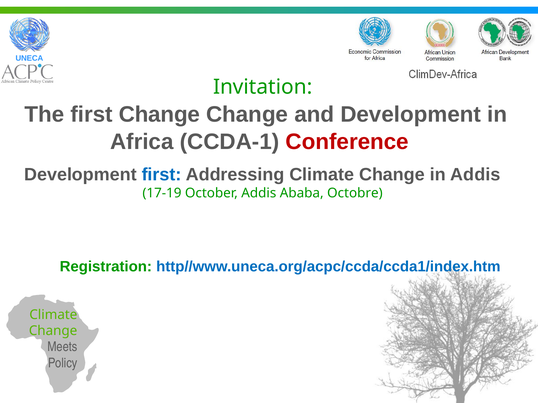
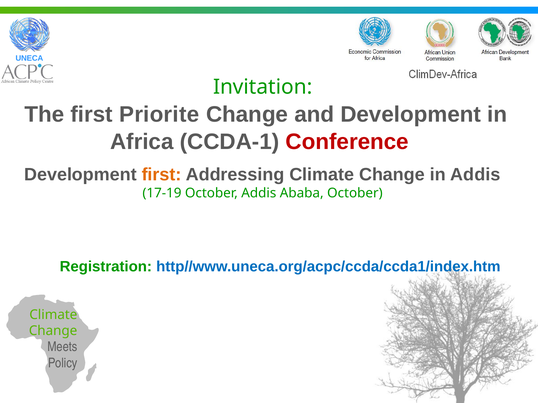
first Change: Change -> Priorite
first at (162, 175) colour: blue -> orange
Ababa Octobre: Octobre -> October
